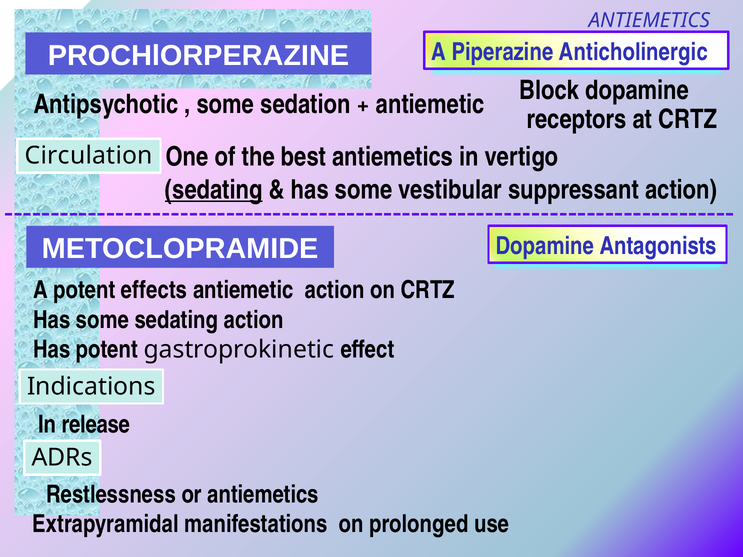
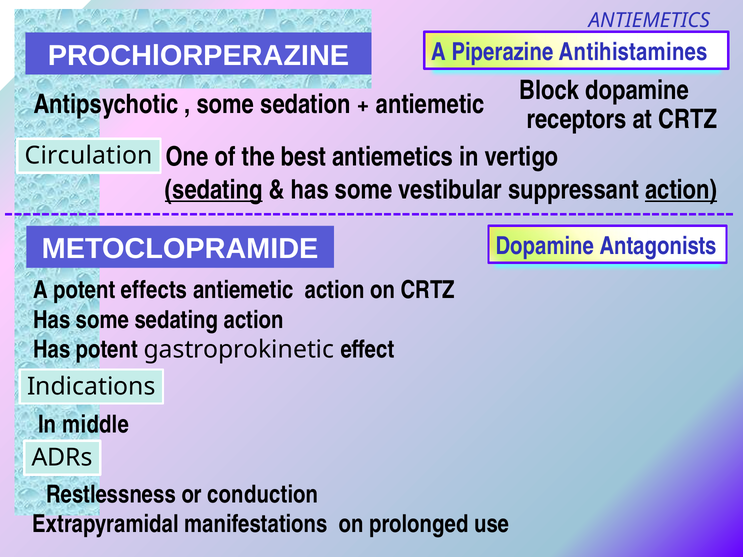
Anticholinergic: Anticholinergic -> Antihistamines
action at (681, 190) underline: none -> present
release: release -> middle
or antiemetics: antiemetics -> conduction
